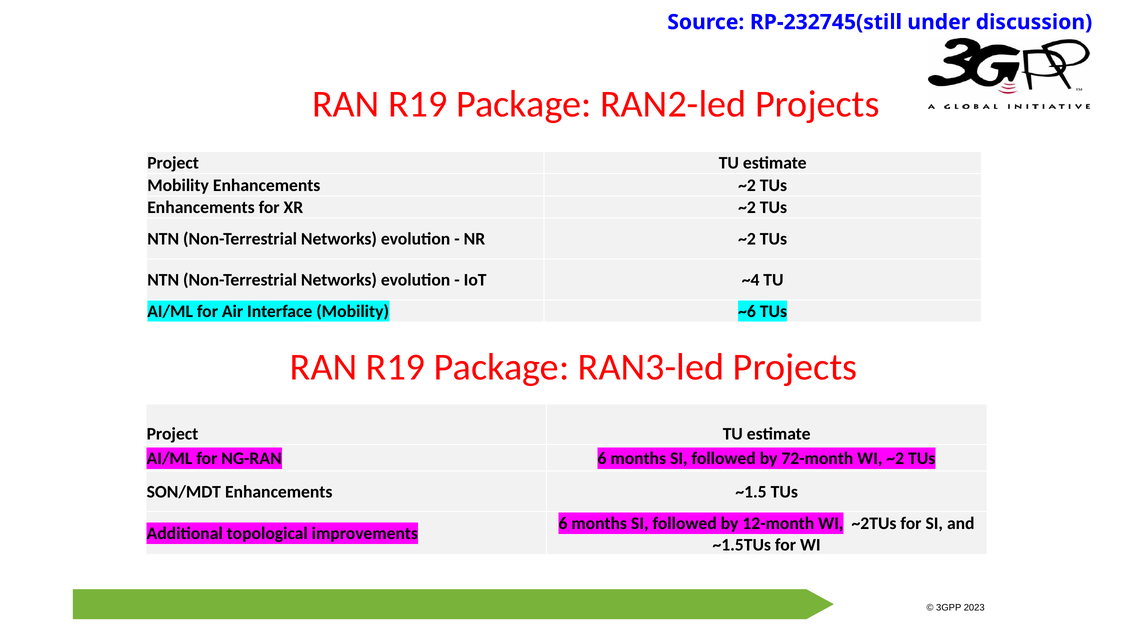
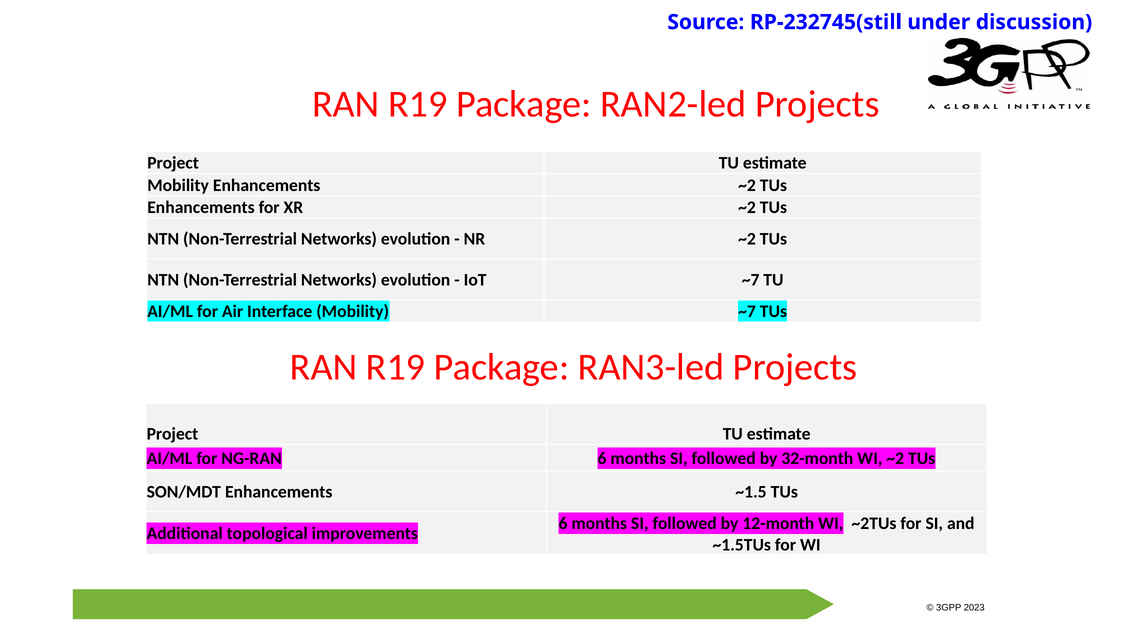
IoT ~4: ~4 -> ~7
Mobility ~6: ~6 -> ~7
72-month: 72-month -> 32-month
